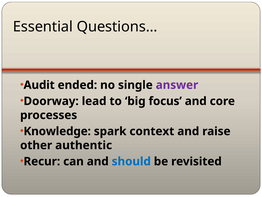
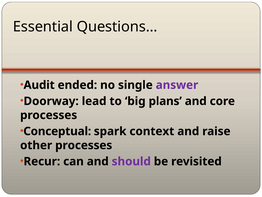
focus: focus -> plans
Knowledge: Knowledge -> Conceptual
other authentic: authentic -> processes
should colour: blue -> purple
